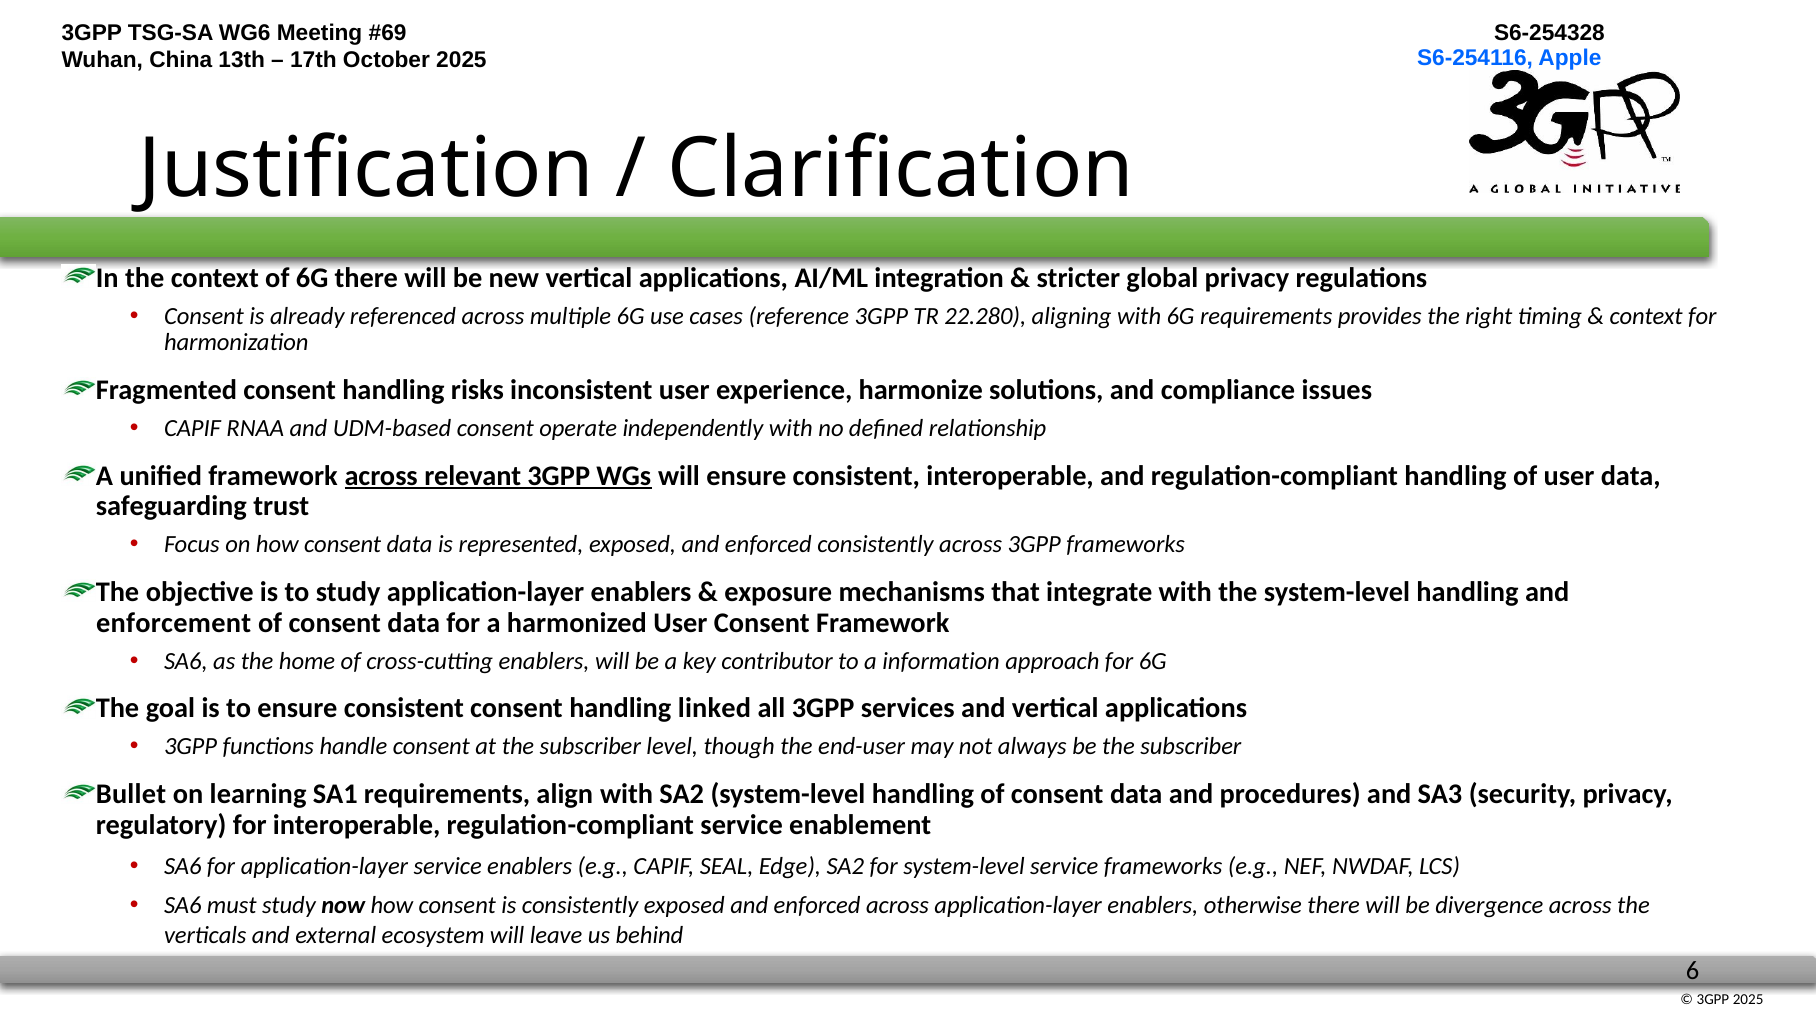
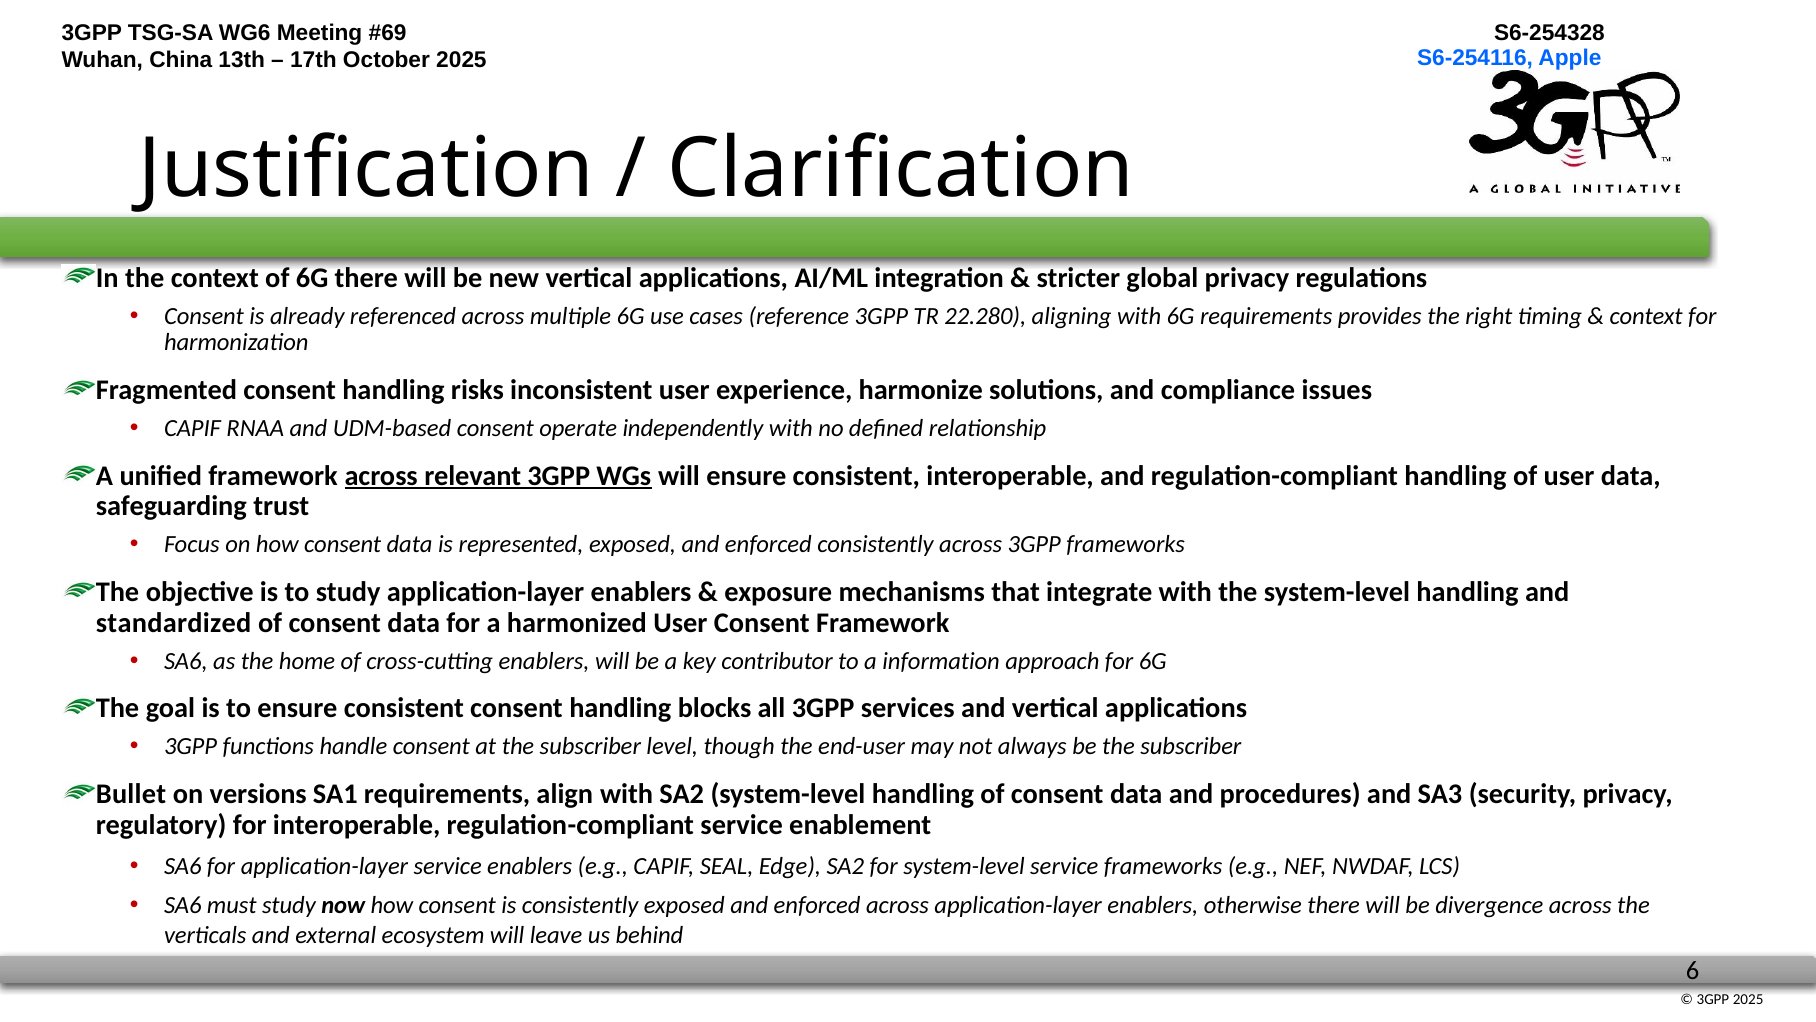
enforcement: enforcement -> standardized
linked: linked -> blocks
learning: learning -> versions
